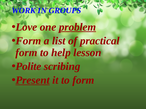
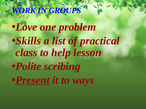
problem underline: present -> none
Form at (28, 41): Form -> Skills
form at (26, 53): form -> class
to form: form -> ways
